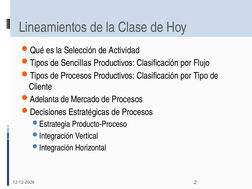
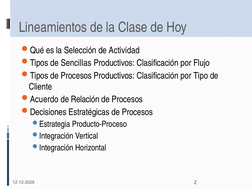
Adelanta: Adelanta -> Acuerdo
Mercado: Mercado -> Relación
